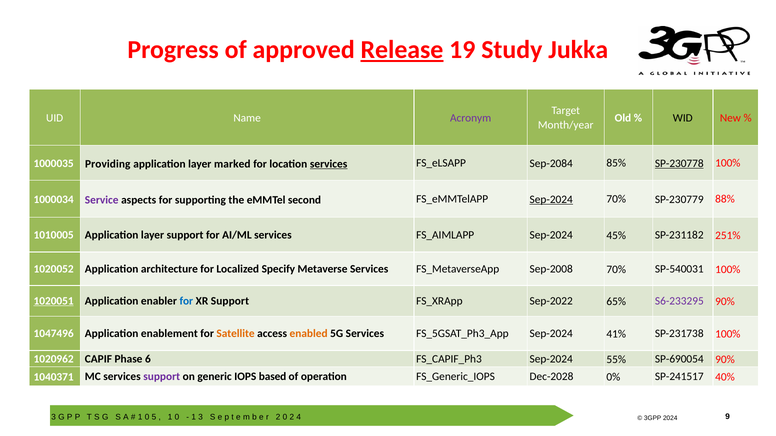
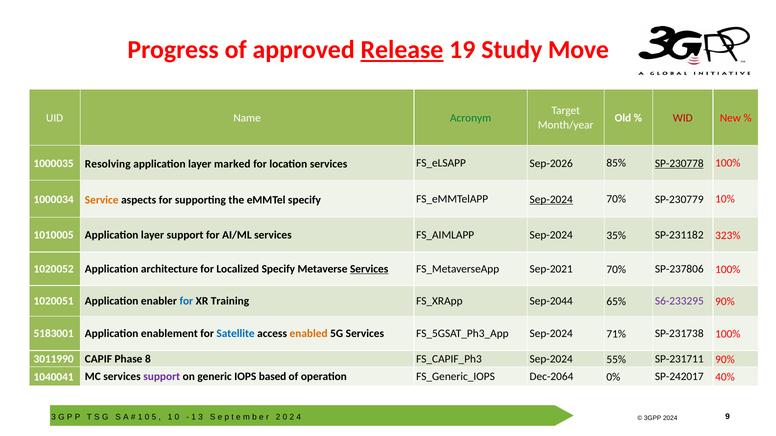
Jukka: Jukka -> Move
Acronym colour: purple -> green
WID colour: black -> red
Providing: Providing -> Resolving
services at (329, 164) underline: present -> none
Sep-2084: Sep-2084 -> Sep-2026
Service colour: purple -> orange
eMMTel second: second -> specify
88%: 88% -> 10%
45%: 45% -> 35%
251%: 251% -> 323%
Services at (369, 269) underline: none -> present
Sep-2008: Sep-2008 -> Sep-2021
SP-540031: SP-540031 -> SP-237806
1020051 underline: present -> none
XR Support: Support -> Training
Sep-2022: Sep-2022 -> Sep-2044
1047496: 1047496 -> 5183001
Satellite colour: orange -> blue
41%: 41% -> 71%
1020962: 1020962 -> 3011990
6: 6 -> 8
SP-690054: SP-690054 -> SP-231711
1040371: 1040371 -> 1040041
Dec-2028: Dec-2028 -> Dec-2064
SP-241517: SP-241517 -> SP-242017
